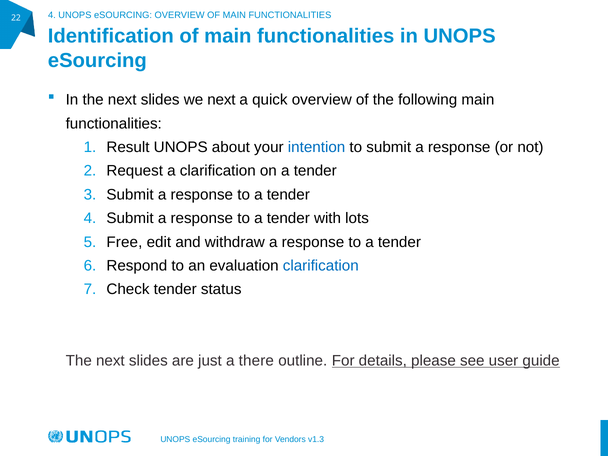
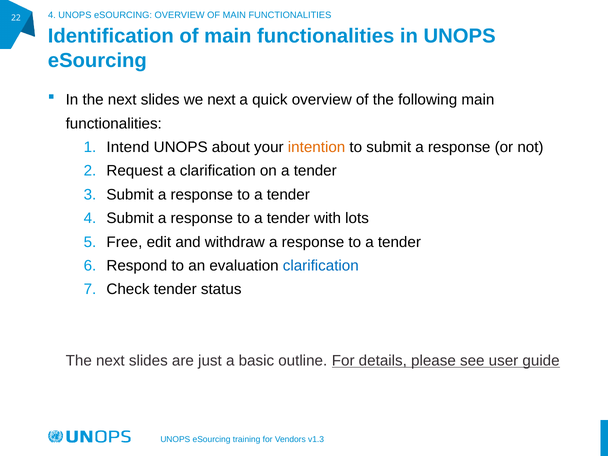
Result: Result -> Intend
intention colour: blue -> orange
there: there -> basic
